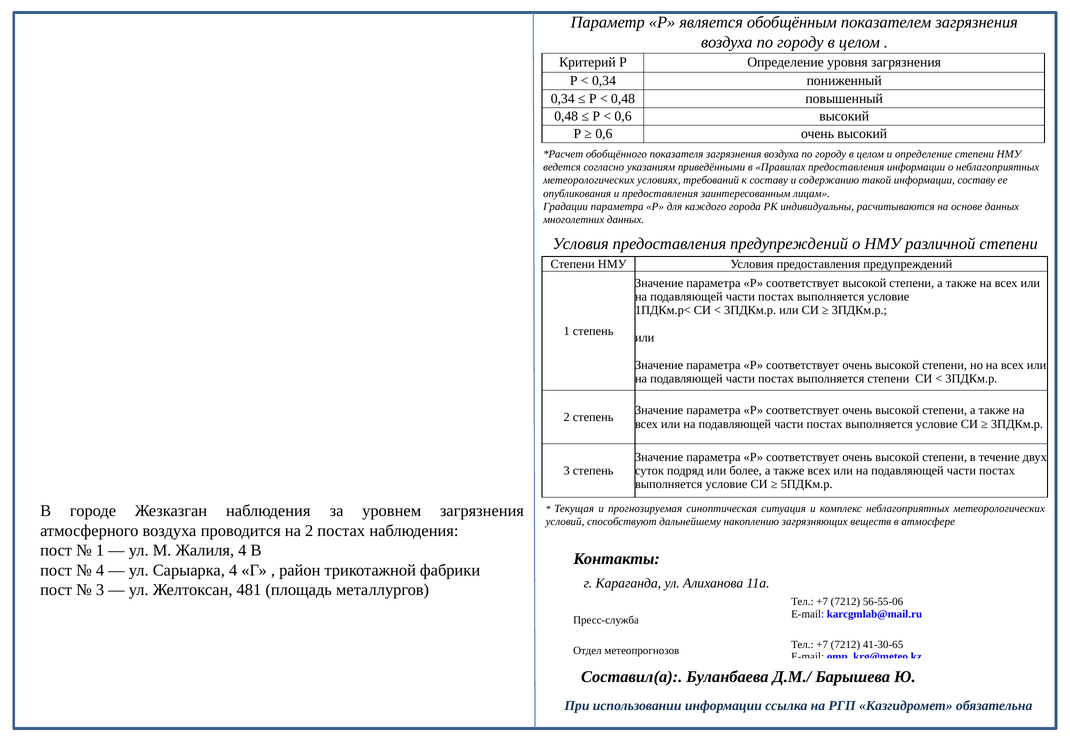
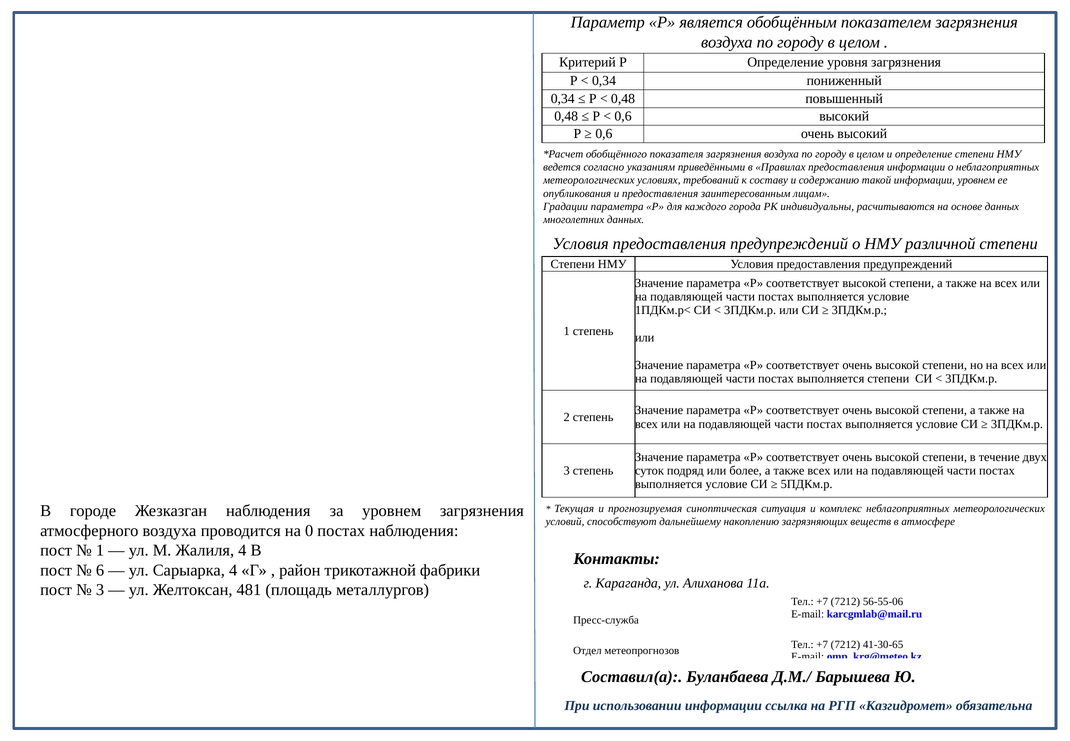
информации составу: составу -> уровнем
на 2: 2 -> 0
4 at (100, 570): 4 -> 6
